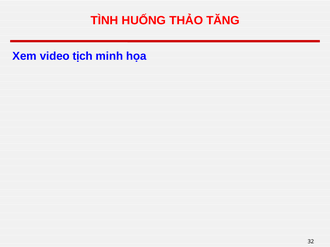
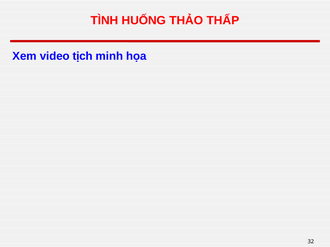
TĂNG: TĂNG -> THẤP
